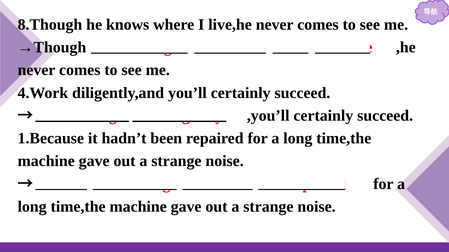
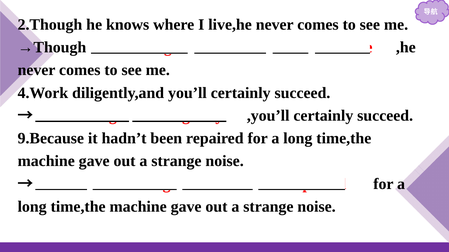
8.Though: 8.Though -> 2.Though
1.Because: 1.Because -> 9.Because
